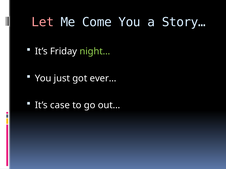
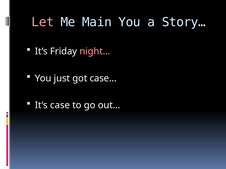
Come: Come -> Main
night… colour: light green -> pink
ever…: ever… -> case…
